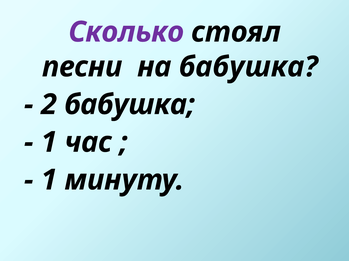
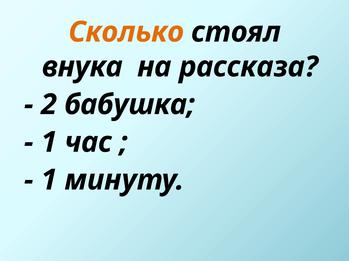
Сколько colour: purple -> orange
песни: песни -> внука
на бабушка: бабушка -> рассказа
